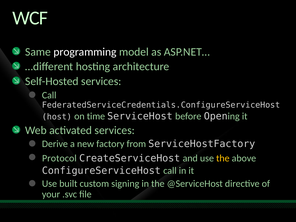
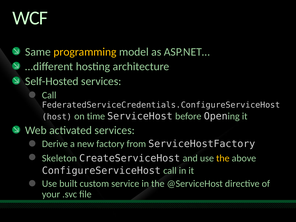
programming colour: white -> yellow
Protocol: Protocol -> Skeleton
signing: signing -> service
